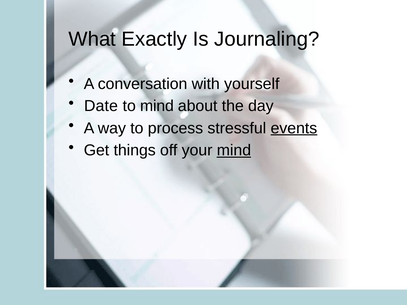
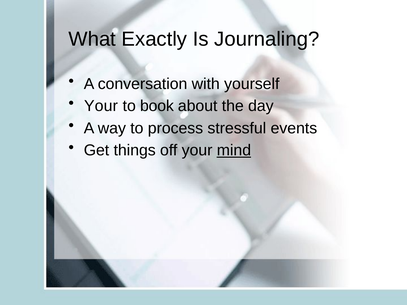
Date at (101, 106): Date -> Your
to mind: mind -> book
events underline: present -> none
